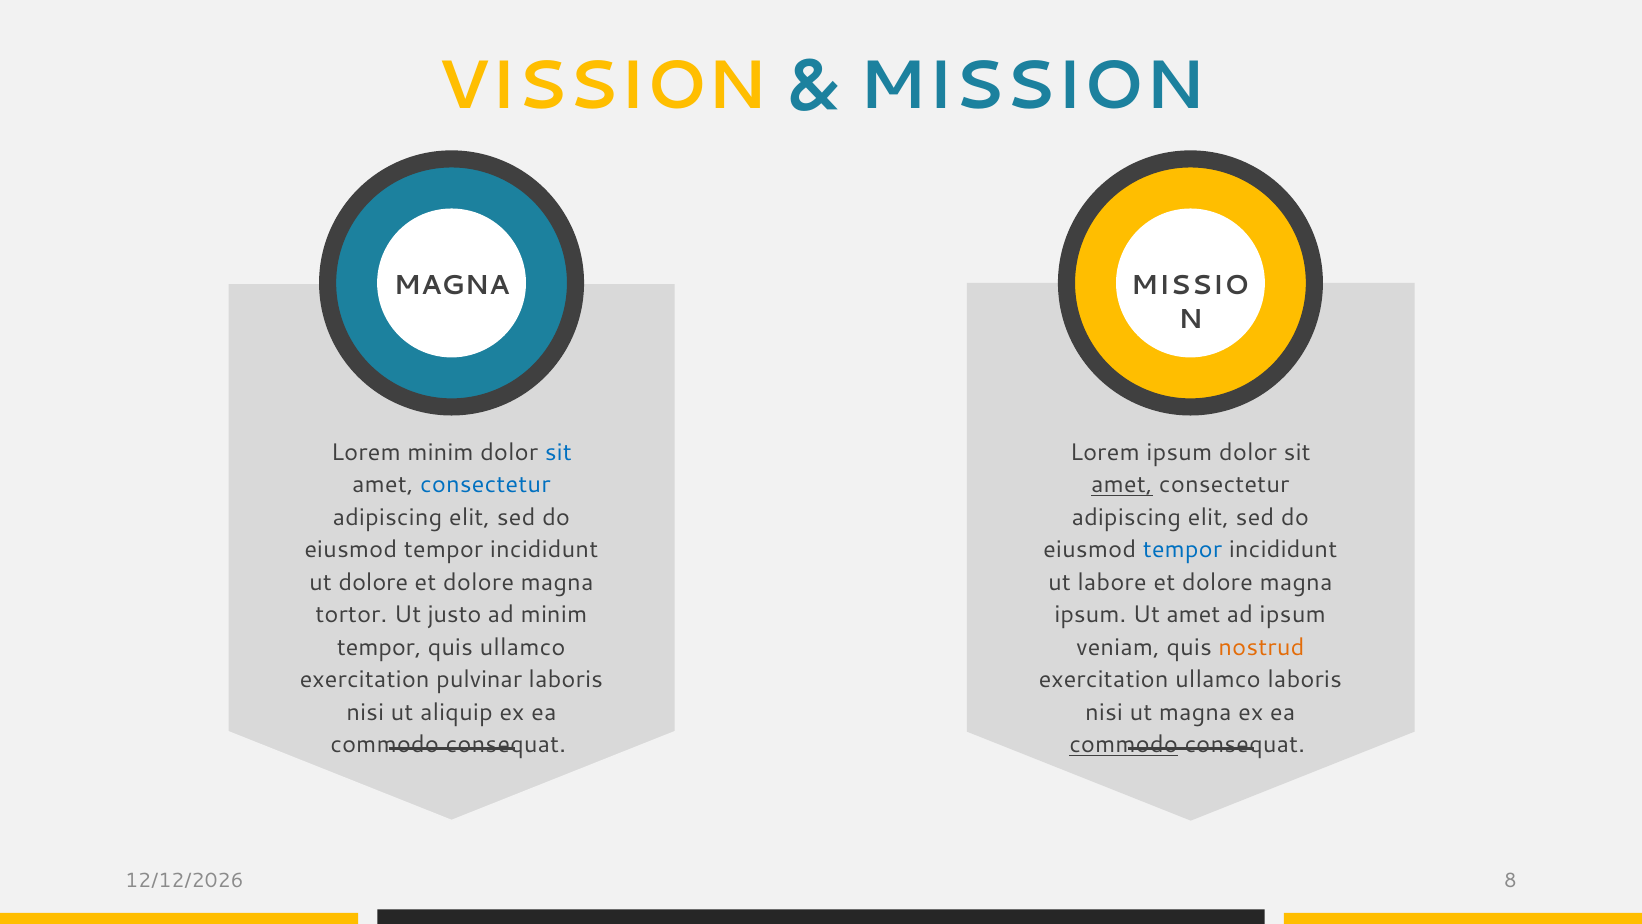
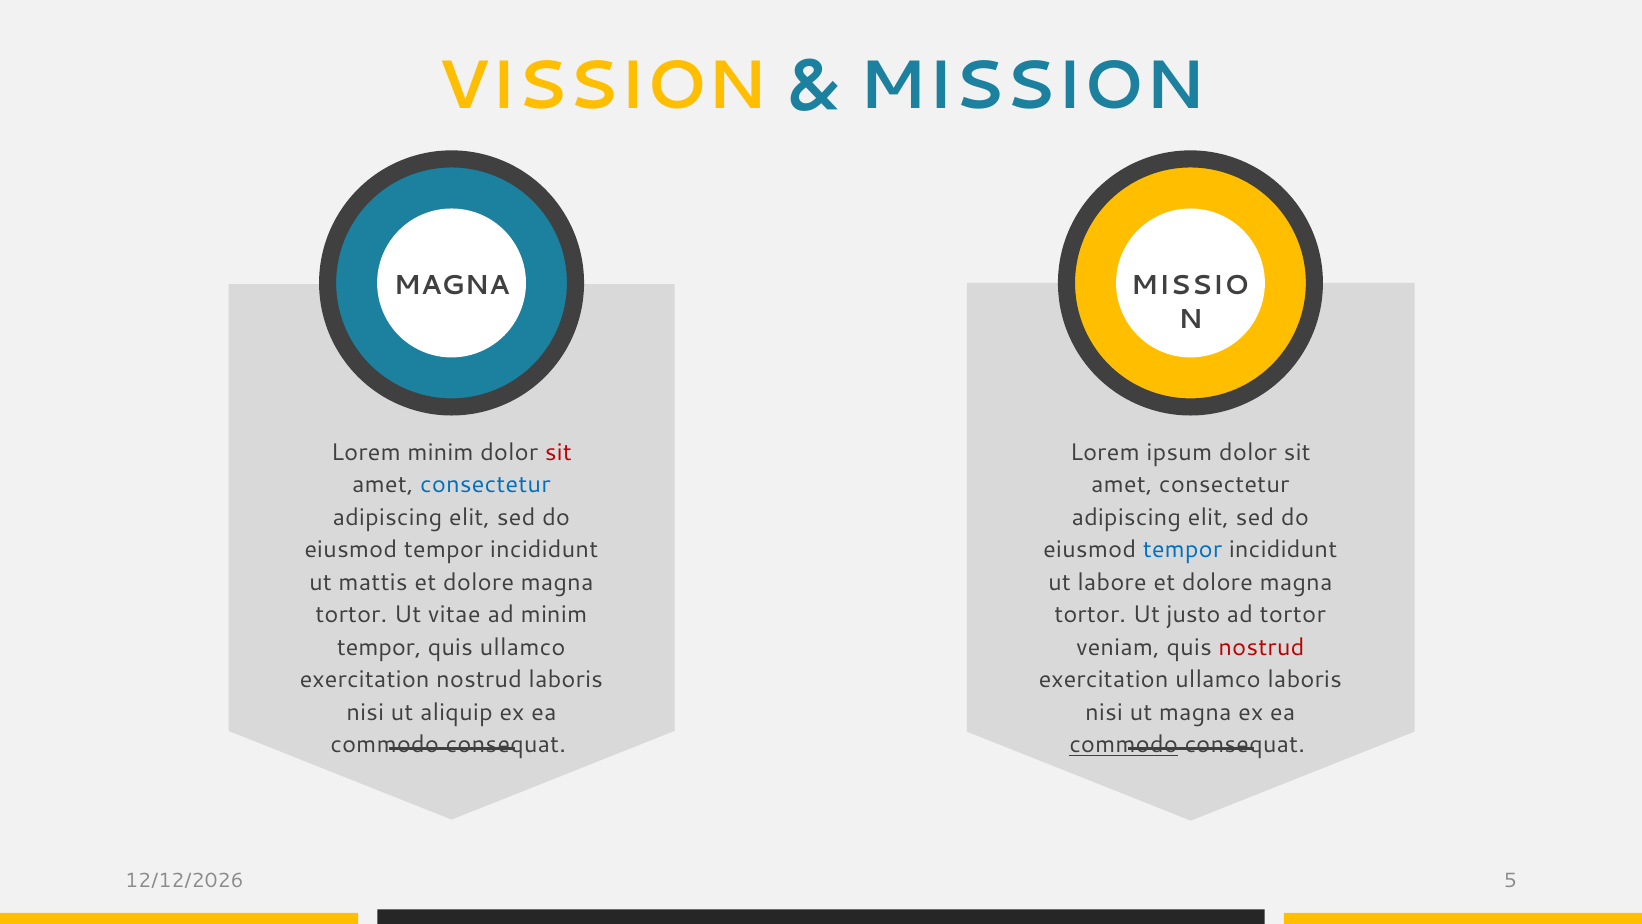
sit at (558, 452) colour: blue -> red
amet at (1122, 485) underline: present -> none
ut dolore: dolore -> mattis
justo: justo -> vitae
ipsum at (1090, 615): ipsum -> tortor
Ut amet: amet -> justo
ad ipsum: ipsum -> tortor
nostrud at (1261, 647) colour: orange -> red
exercitation pulvinar: pulvinar -> nostrud
8: 8 -> 5
